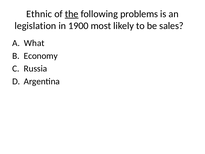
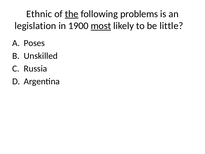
most underline: none -> present
sales: sales -> little
What: What -> Poses
Economy: Economy -> Unskilled
